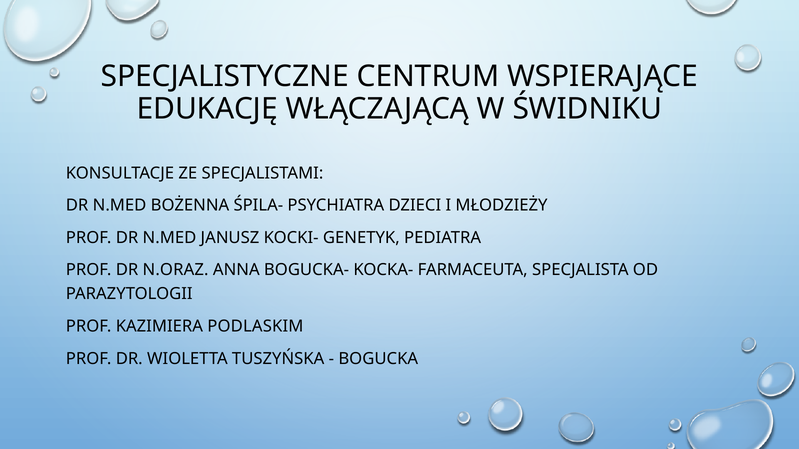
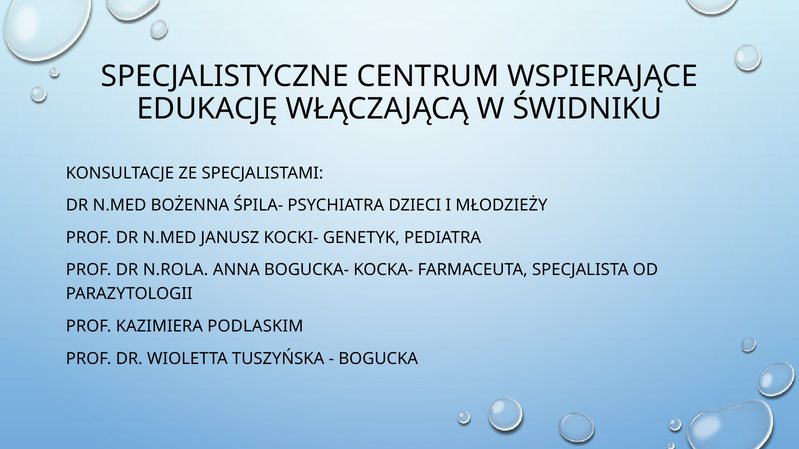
N.ORAZ: N.ORAZ -> N.ROLA
